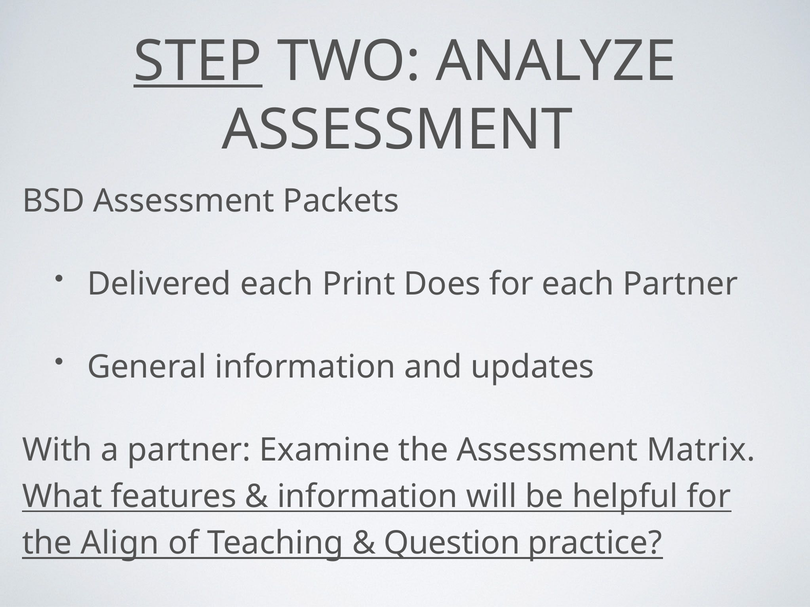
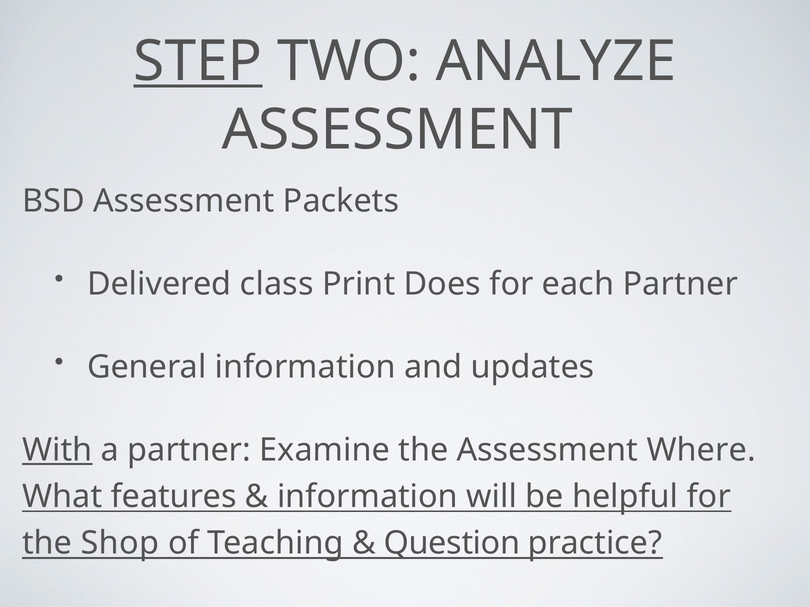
Delivered each: each -> class
With underline: none -> present
Matrix: Matrix -> Where
Align: Align -> Shop
